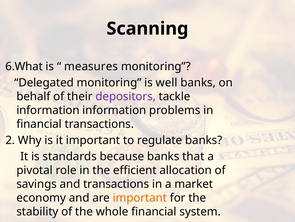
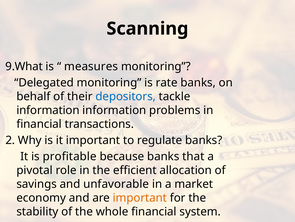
6.What: 6.What -> 9.What
well: well -> rate
depositors colour: purple -> blue
standards: standards -> profitable
and transactions: transactions -> unfavorable
